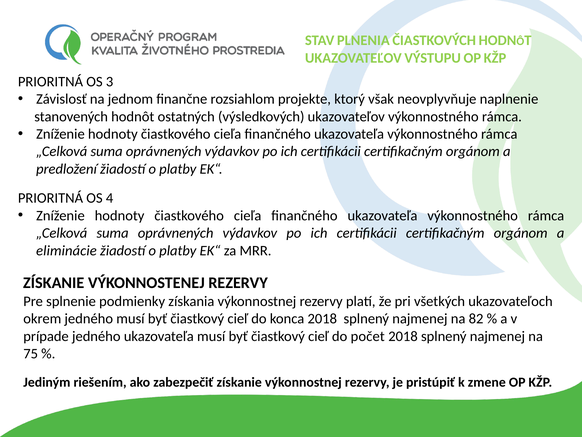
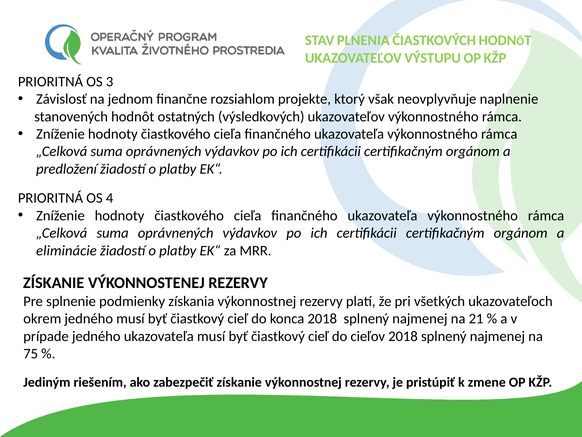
82: 82 -> 21
počet: počet -> cieľov
